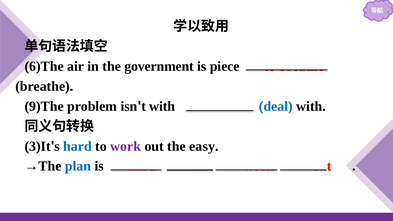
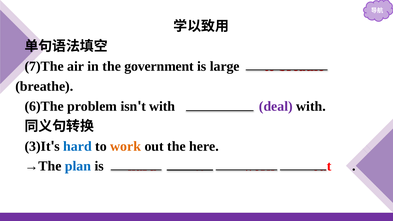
6)The: 6)The -> 7)The
piece: piece -> large
9)The: 9)The -> 6)The
deal at (276, 106) colour: blue -> purple
work at (126, 146) colour: purple -> orange
easy: easy -> here
